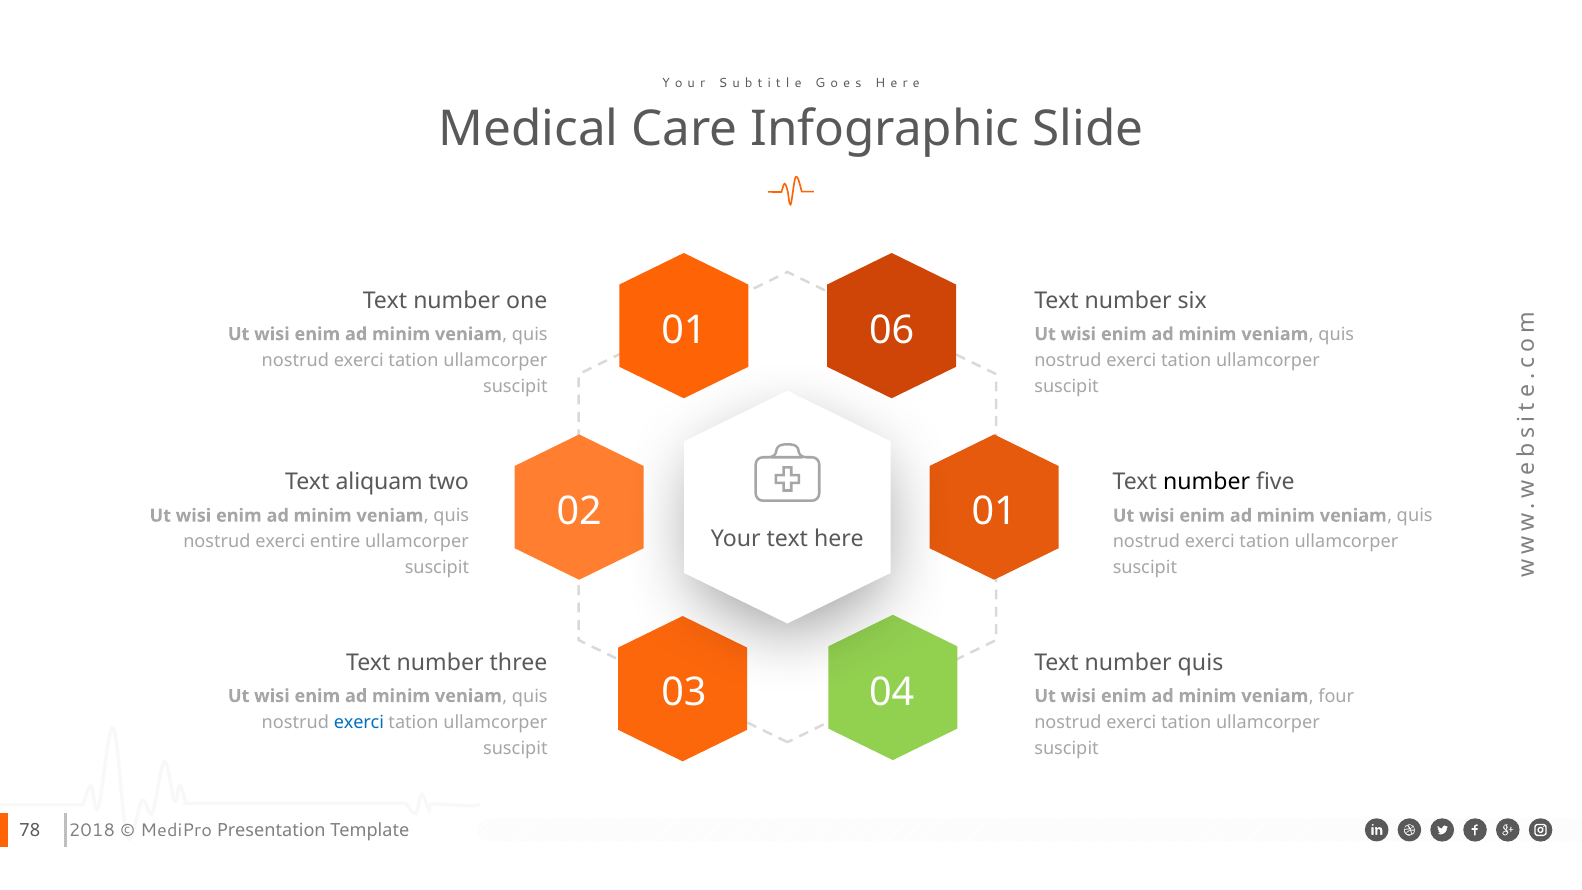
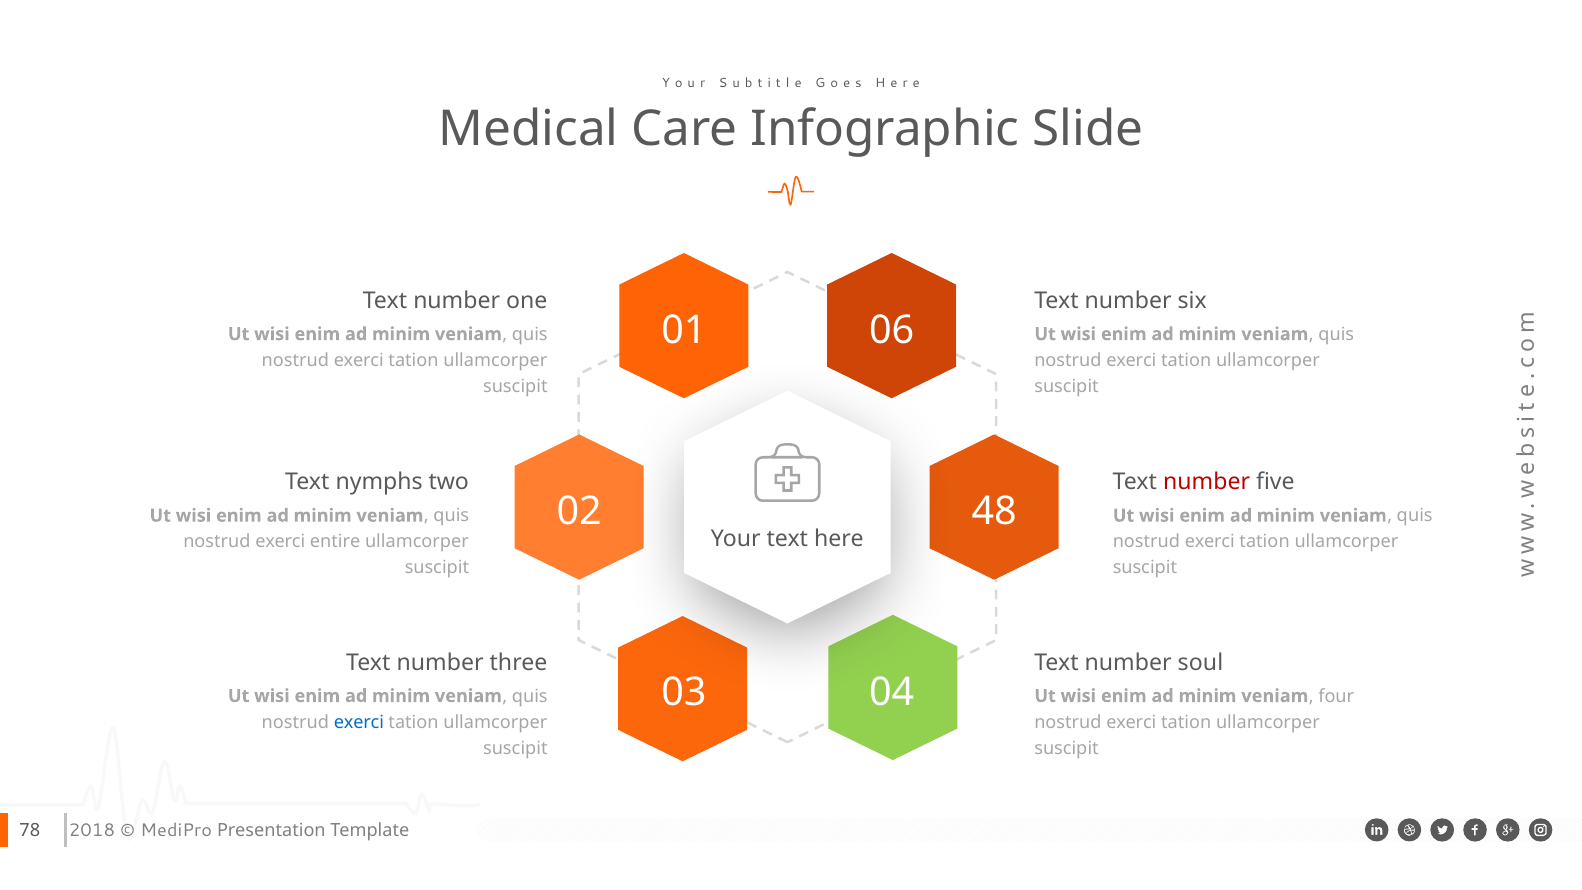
aliquam: aliquam -> nymphs
number at (1207, 482) colour: black -> red
02 01: 01 -> 48
number quis: quis -> soul
